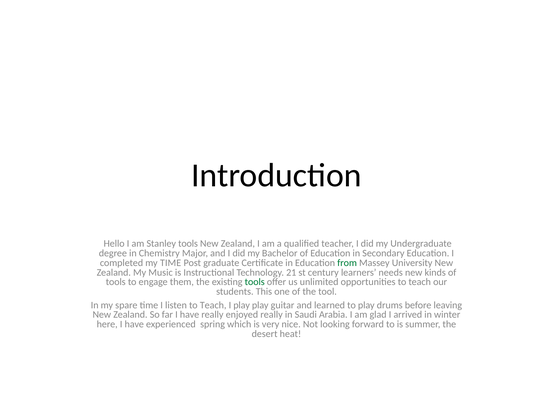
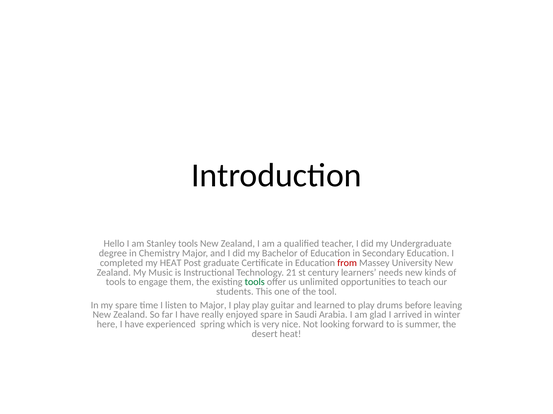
my TIME: TIME -> HEAT
from colour: green -> red
listen to Teach: Teach -> Major
enjoyed really: really -> spare
